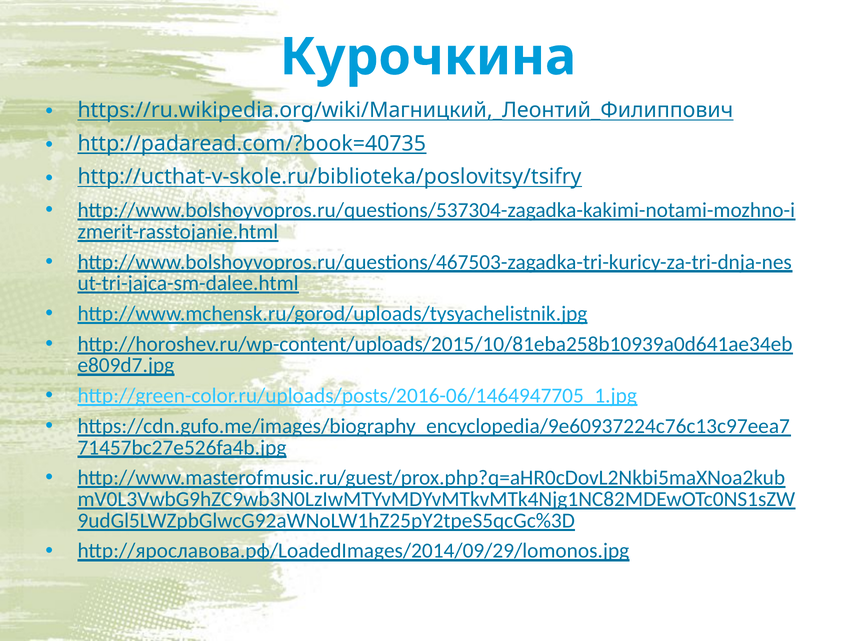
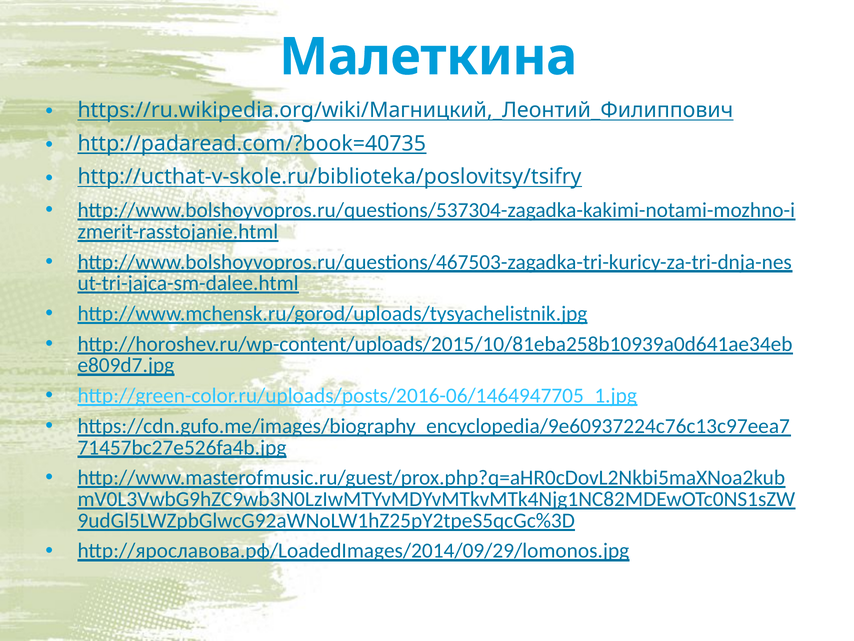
Курочкина: Курочкина -> Малеткина
